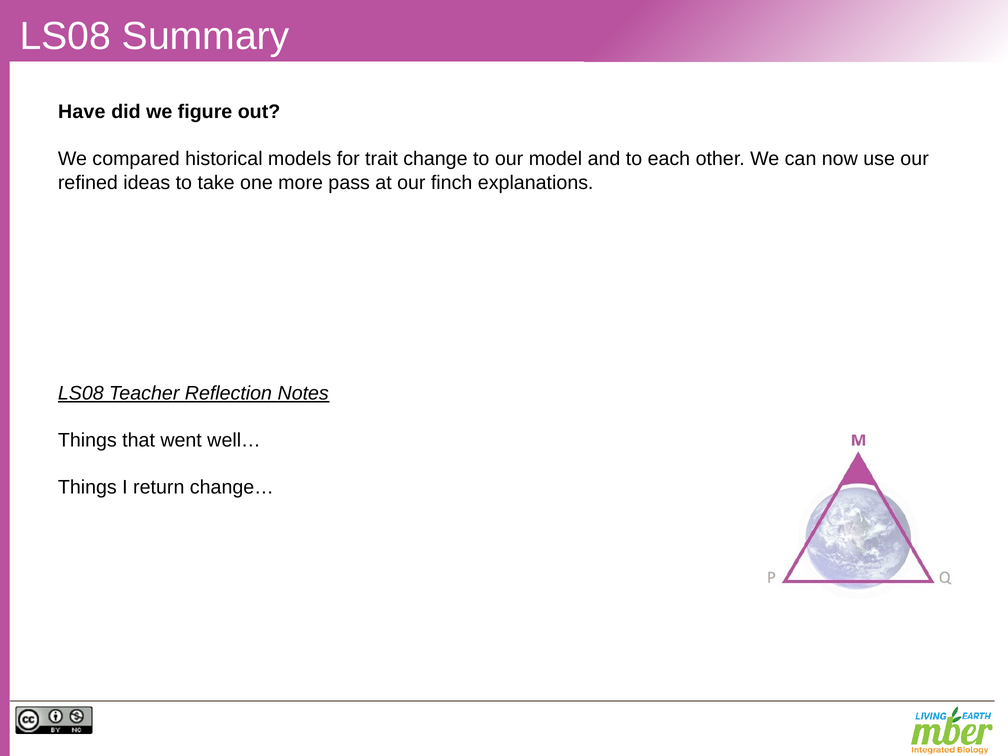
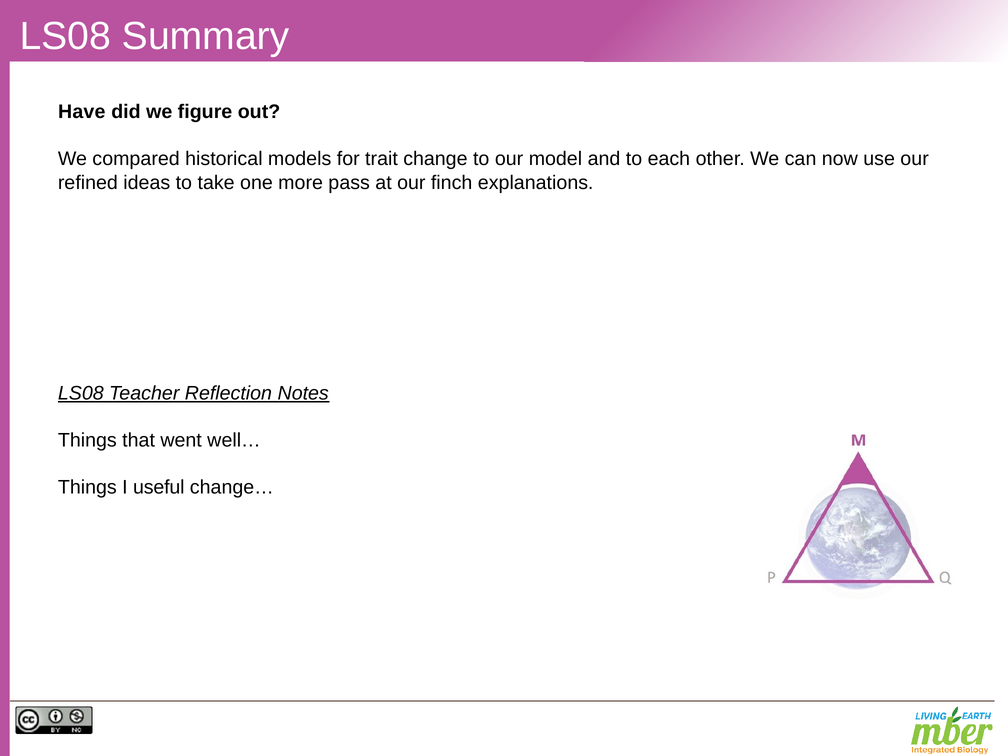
return: return -> useful
